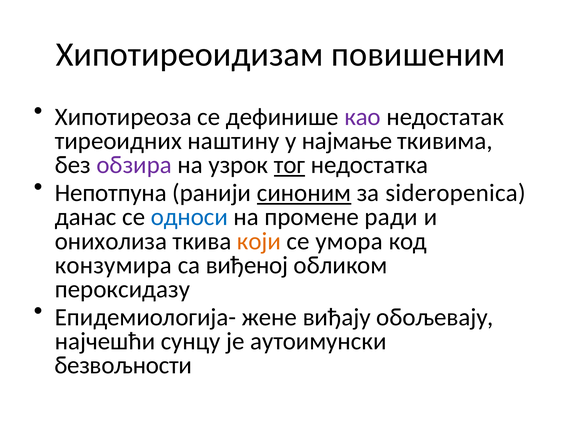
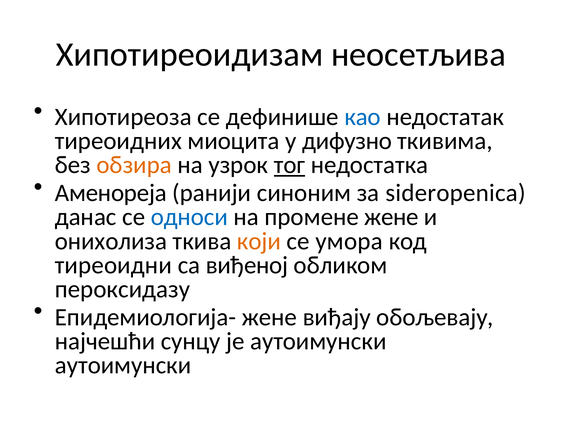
повишеним: повишеним -> неосетљива
као colour: purple -> blue
наштину: наштину -> миоцита
најмање: најмање -> дифузно
обзира colour: purple -> orange
Непотпуна: Непотпуна -> Аменореја
синоним underline: present -> none
промене ради: ради -> жене
конзумира: конзумира -> тиреоидни
безвољности at (123, 365): безвољности -> аутоимунски
